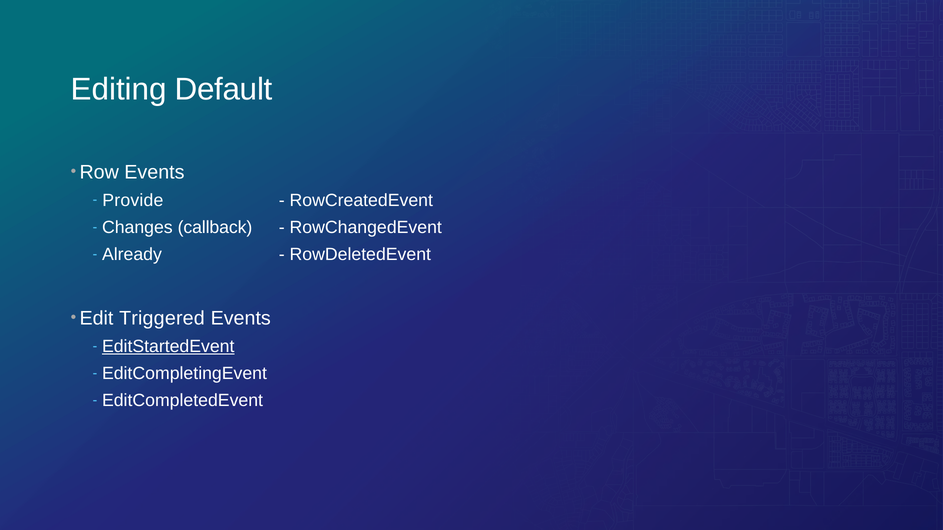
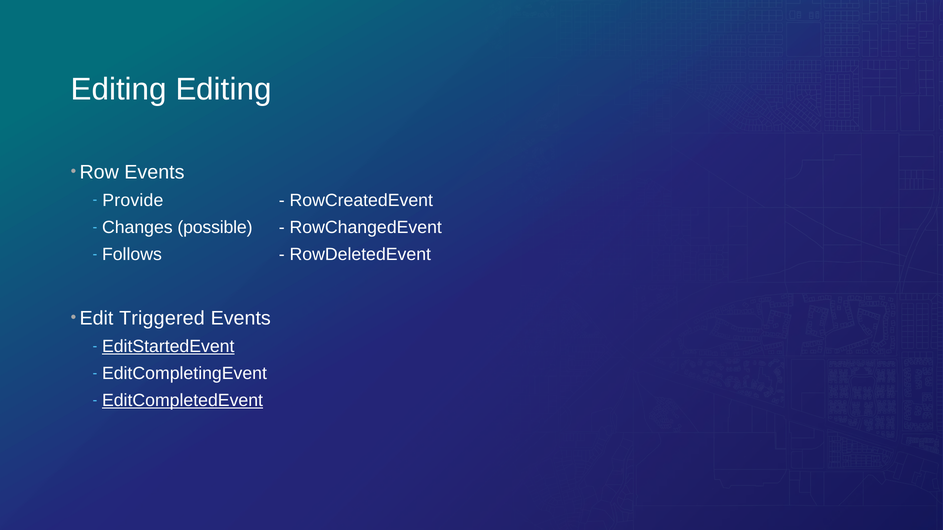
Editing Default: Default -> Editing
callback: callback -> possible
Already: Already -> Follows
EditCompletedEvent underline: none -> present
